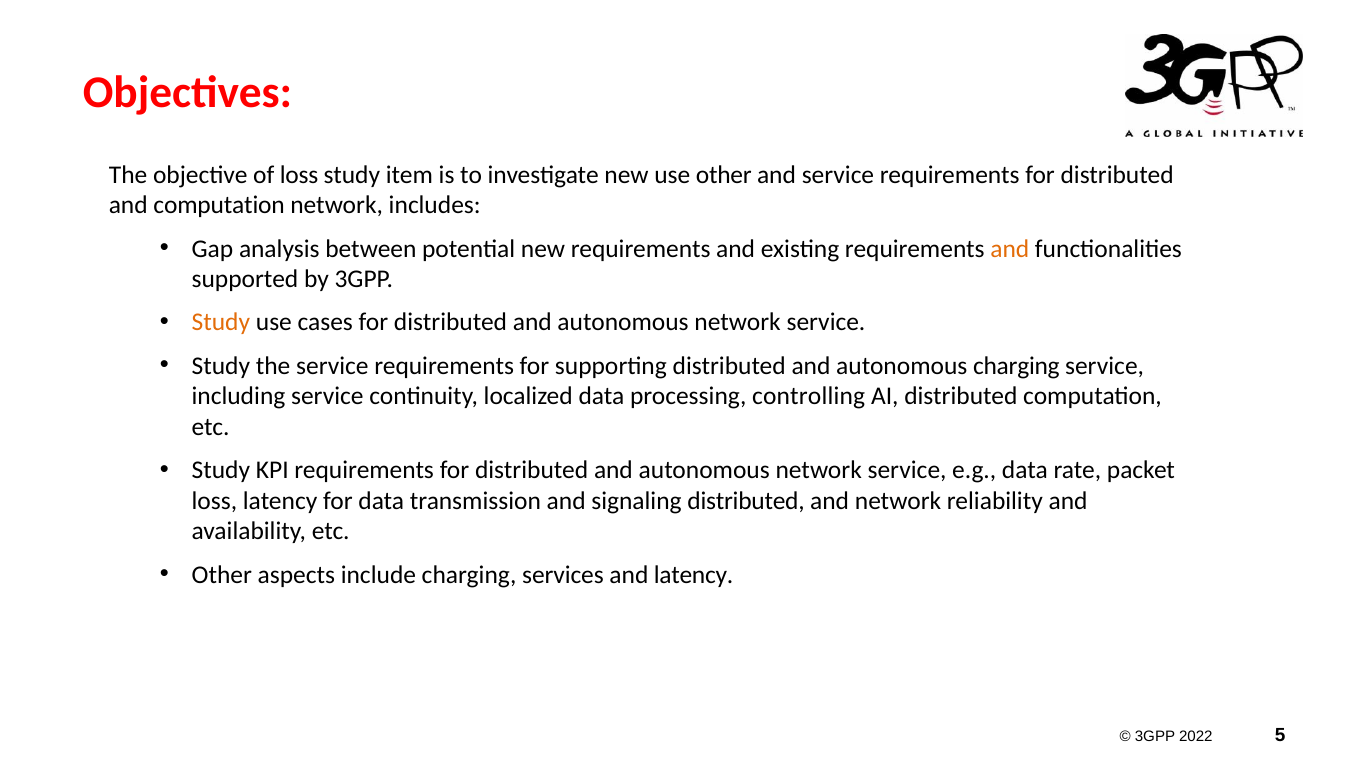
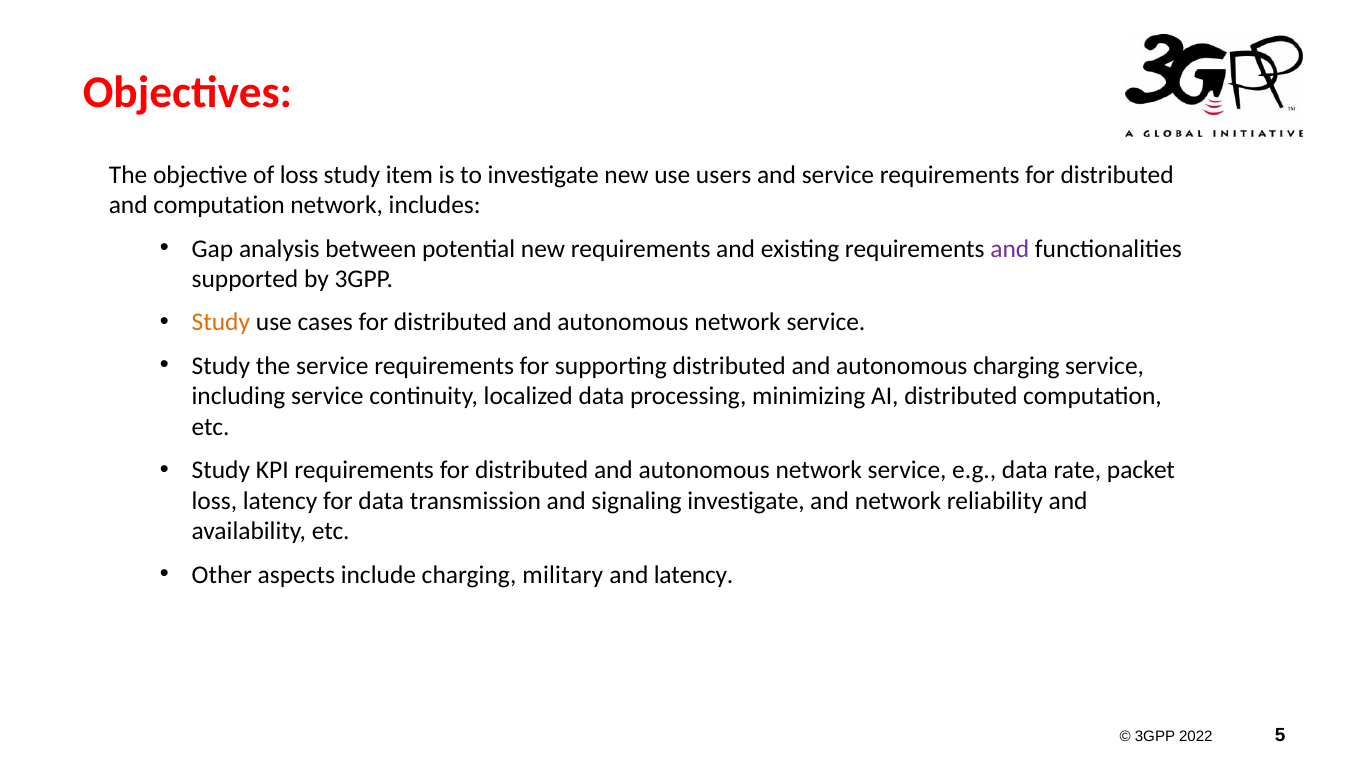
use other: other -> users
and at (1010, 249) colour: orange -> purple
controlling: controlling -> minimizing
signaling distributed: distributed -> investigate
services: services -> military
